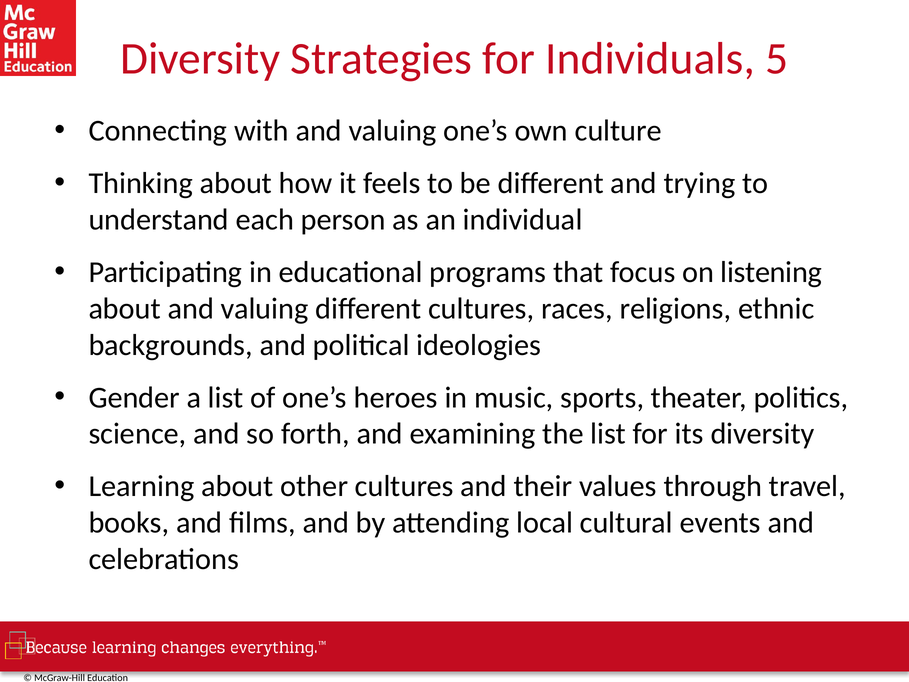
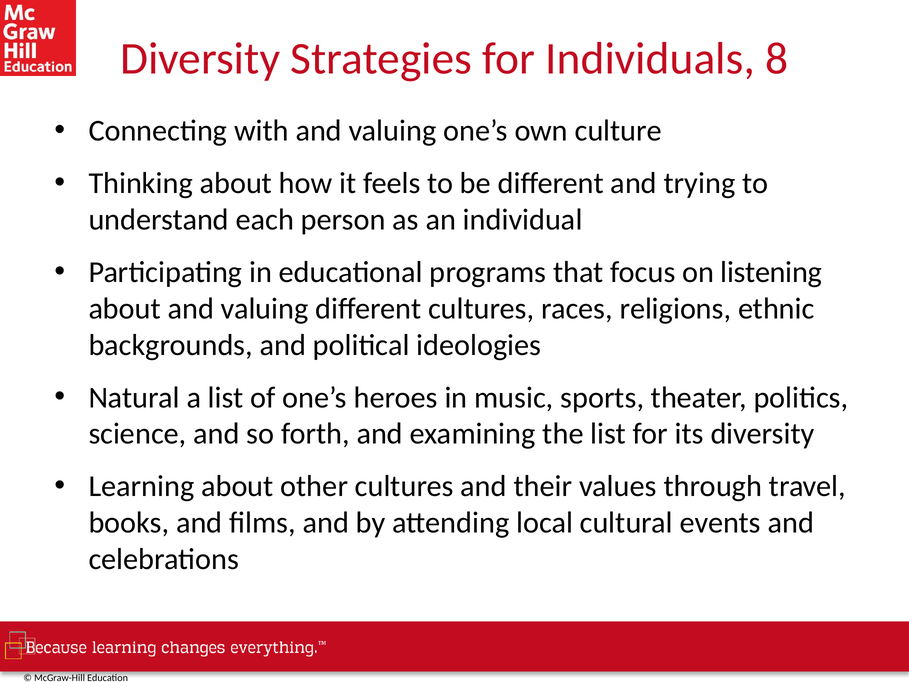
5: 5 -> 8
Gender: Gender -> Natural
